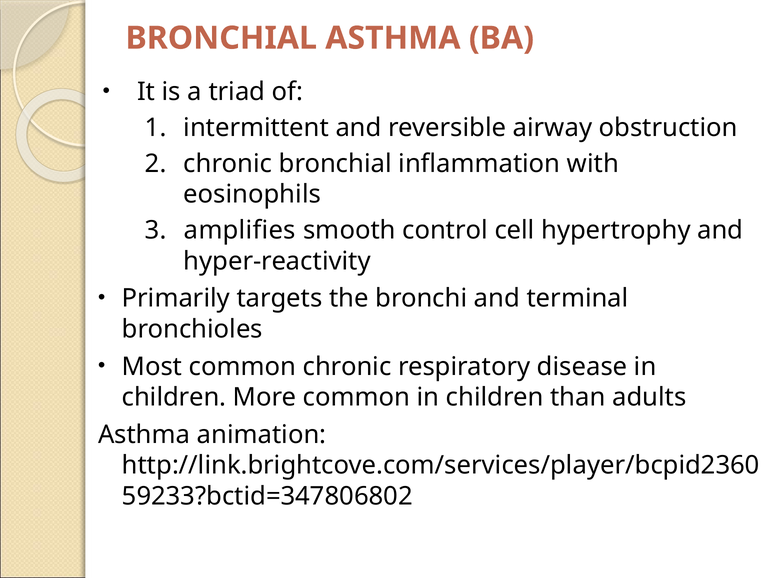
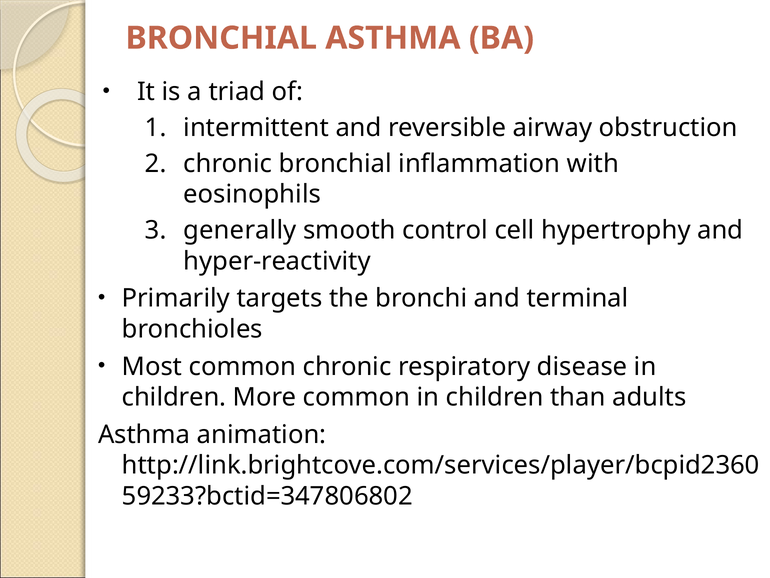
amplifies: amplifies -> generally
